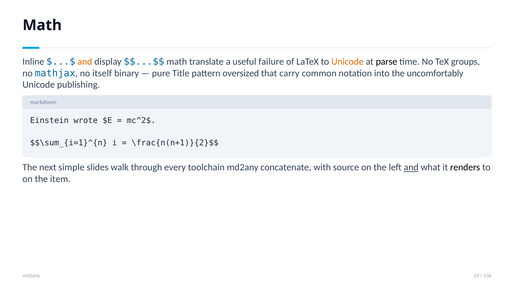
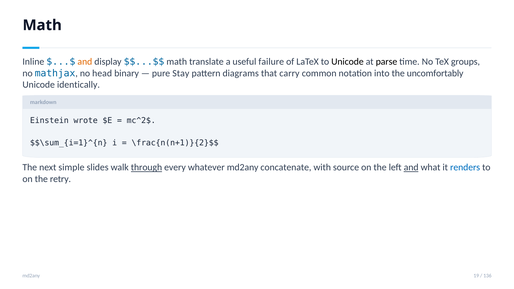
Unicode at (347, 62) colour: orange -> black
itself: itself -> head
Title: Title -> Stay
oversized: oversized -> diagrams
publishing: publishing -> identically
through underline: none -> present
toolchain: toolchain -> whatever
renders colour: black -> blue
item: item -> retry
